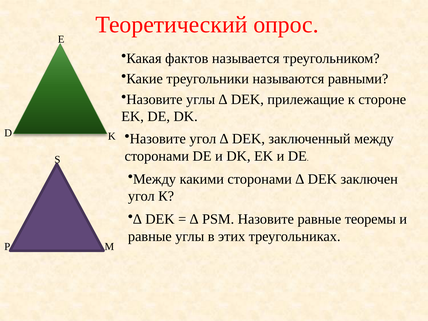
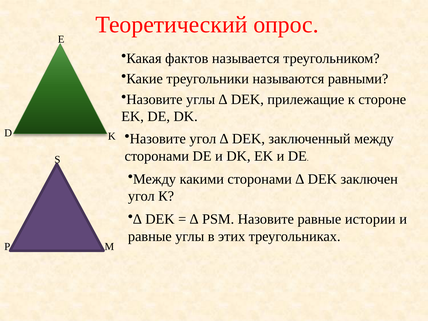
теоремы: теоремы -> истории
